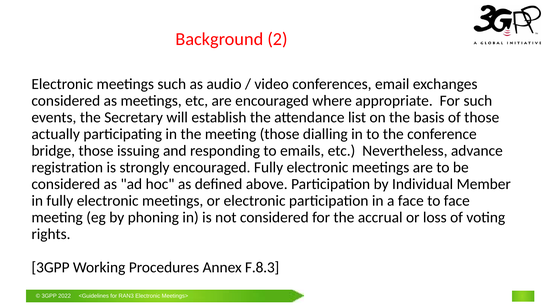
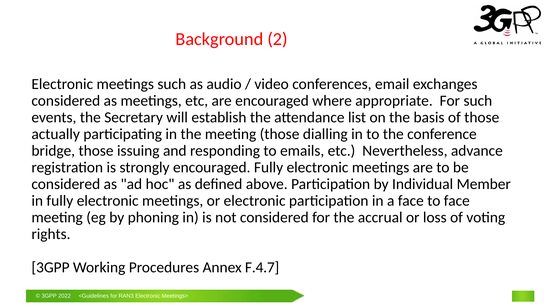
F.8.3: F.8.3 -> F.4.7
